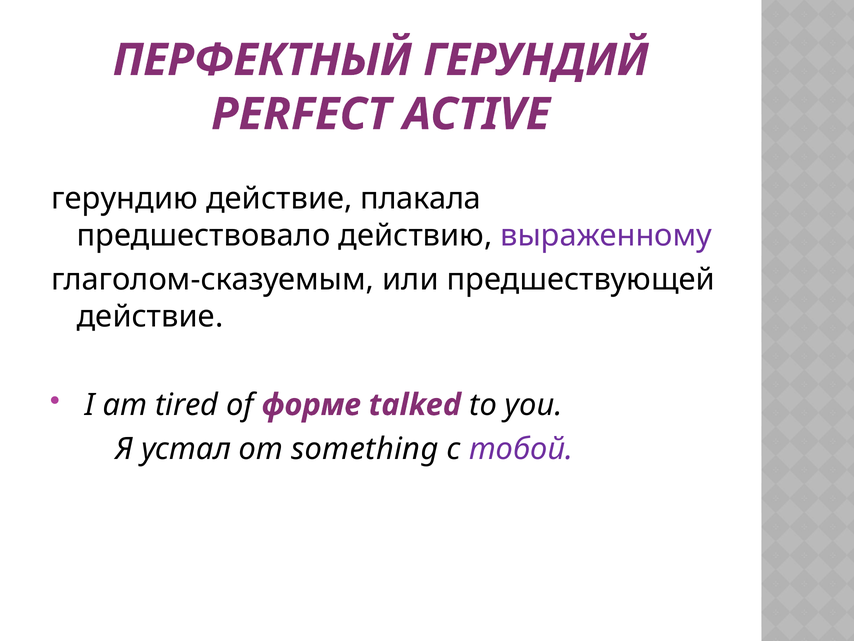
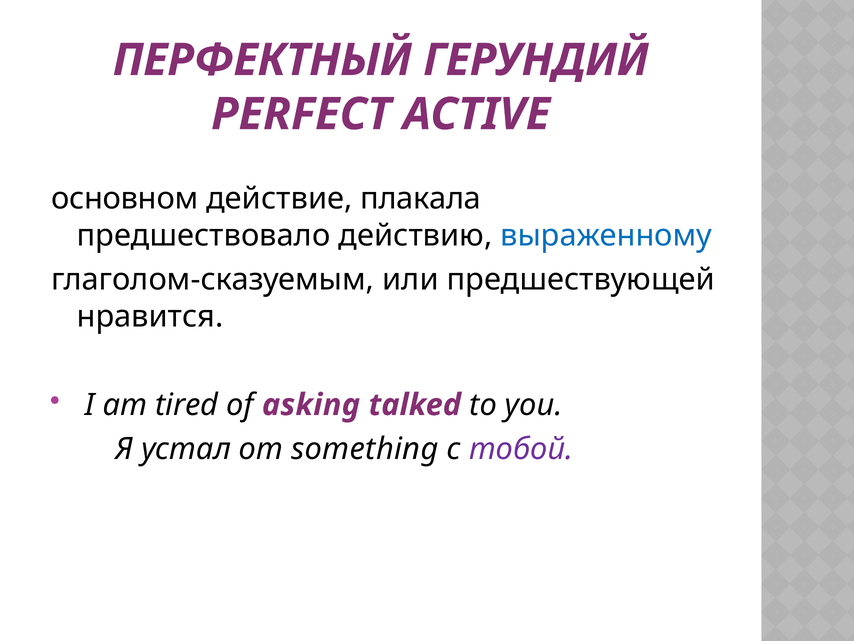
герундию: герундию -> основном
выраженному colour: purple -> blue
действие at (150, 316): действие -> нравится
форме: форме -> asking
